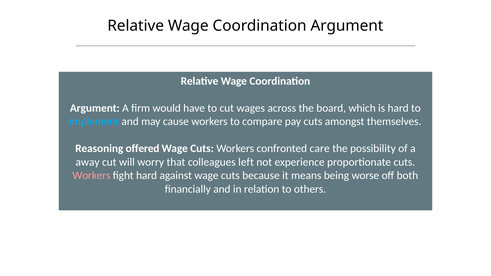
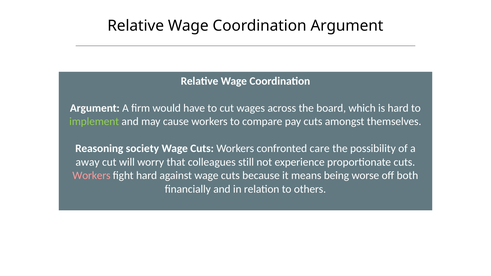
implement colour: light blue -> light green
offered: offered -> society
left: left -> still
